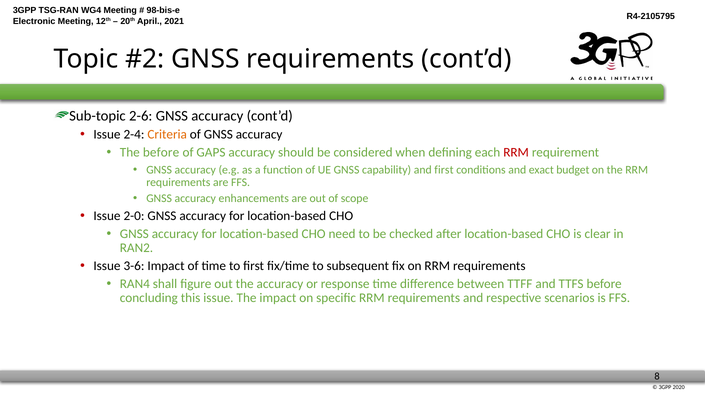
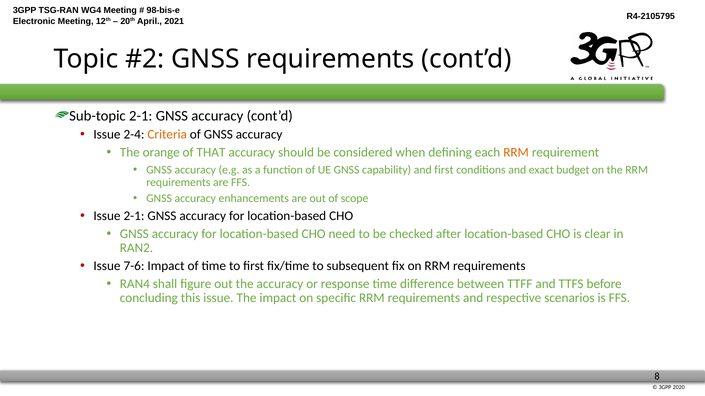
Sub-topic 2-6: 2-6 -> 2-1
The before: before -> orange
GAPS: GAPS -> THAT
RRM at (516, 153) colour: red -> orange
Issue 2-0: 2-0 -> 2-1
3-6: 3-6 -> 7-6
